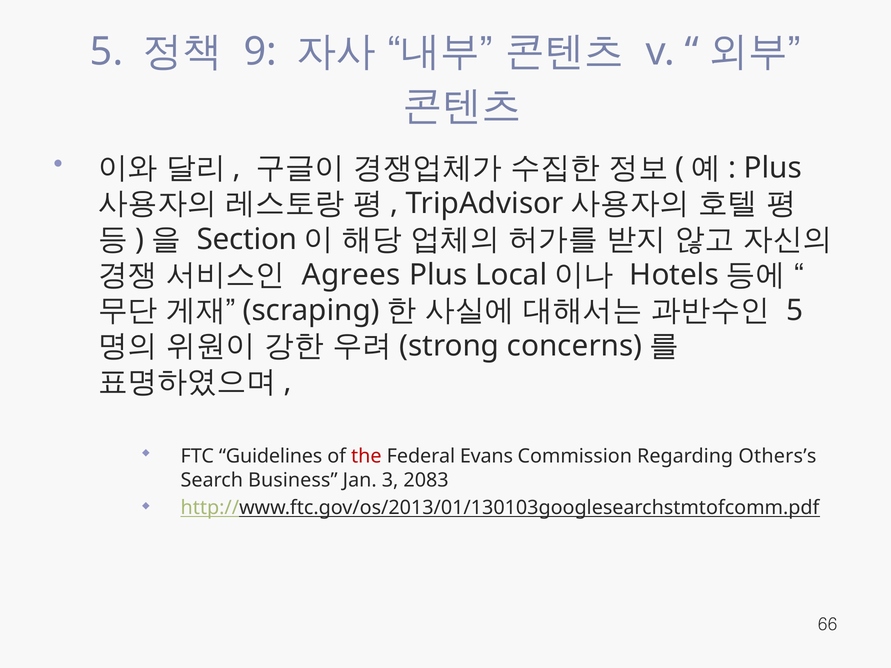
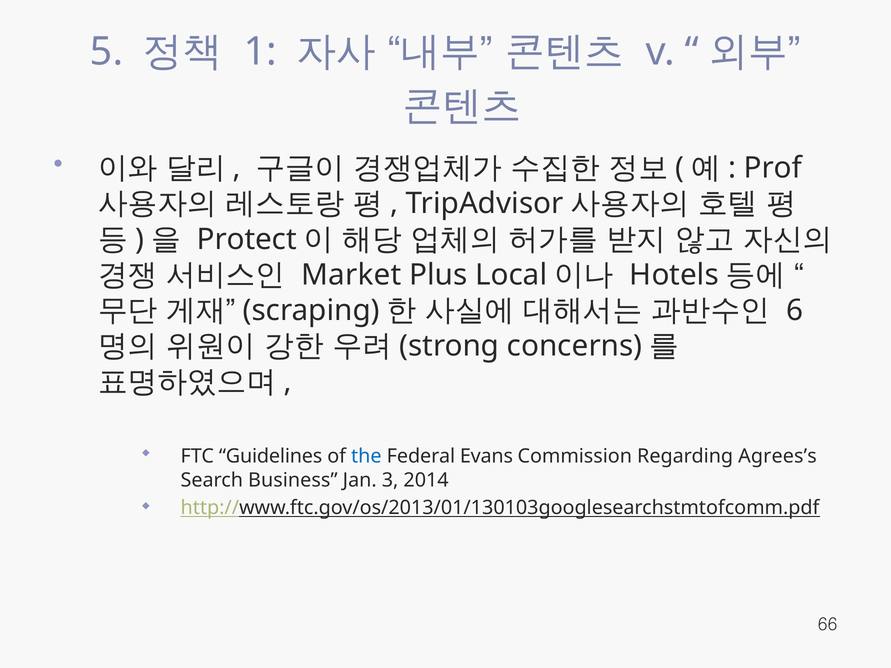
9: 9 -> 1
Plus at (773, 168): Plus -> Prof
Section: Section -> Protect
Agrees: Agrees -> Market
5 at (795, 311): 5 -> 6
the colour: red -> blue
Others’s: Others’s -> Agrees’s
2083: 2083 -> 2014
